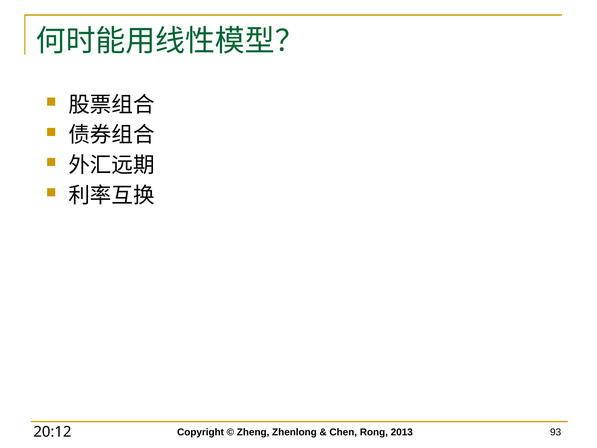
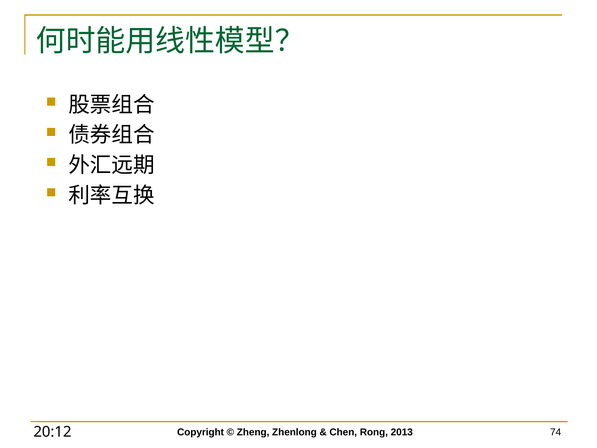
93: 93 -> 74
